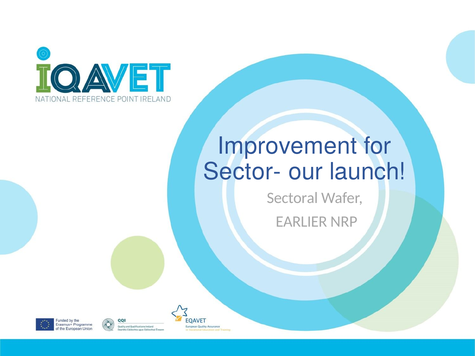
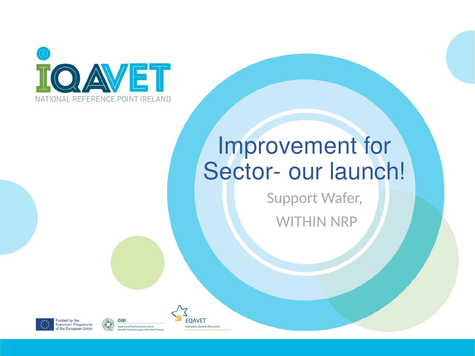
Sectoral: Sectoral -> Support
EARLIER: EARLIER -> WITHIN
